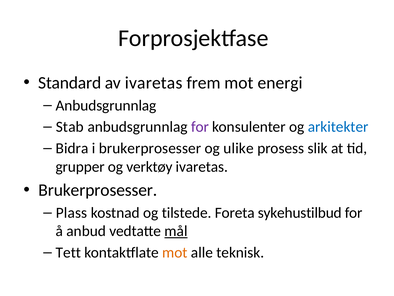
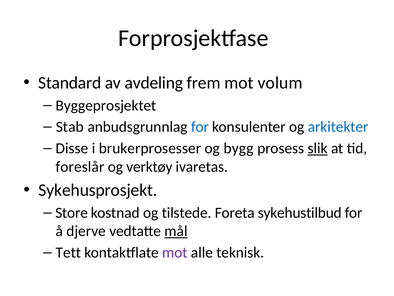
av ivaretas: ivaretas -> avdeling
energi: energi -> volum
Anbudsgrunnlag at (106, 105): Anbudsgrunnlag -> Byggeprosjektet
for at (200, 127) colour: purple -> blue
Bidra: Bidra -> Disse
ulike: ulike -> bygg
slik underline: none -> present
grupper: grupper -> foreslår
Brukerprosesser at (98, 190): Brukerprosesser -> Sykehusprosjekt
Plass: Plass -> Store
anbud: anbud -> djerve
mot at (175, 252) colour: orange -> purple
